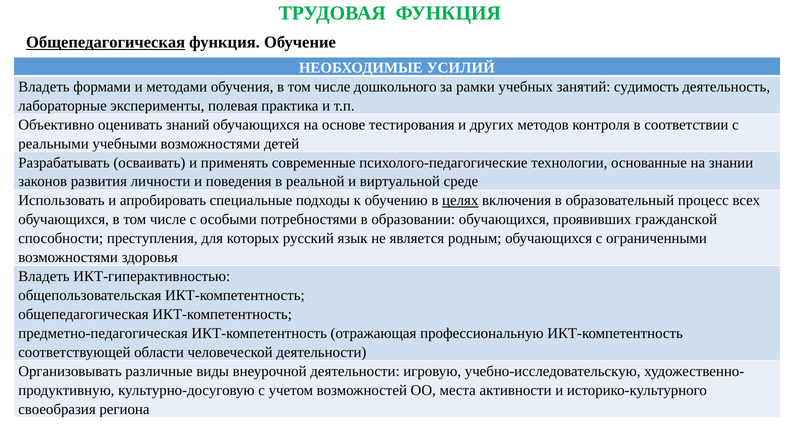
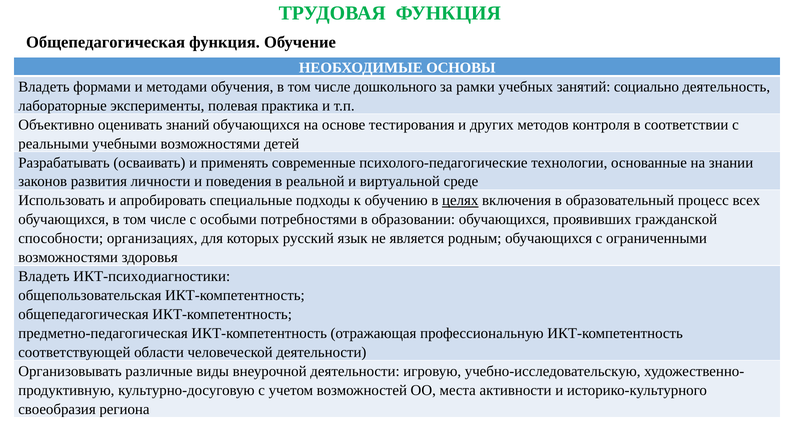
Общепедагогическая at (106, 42) underline: present -> none
УСИЛИЙ: УСИЛИЙ -> ОСНОВЫ
судимость: судимость -> социально
преступления: преступления -> организациях
ИКТ-гиперактивностью: ИКТ-гиперактивностью -> ИКТ-психодиагностики
